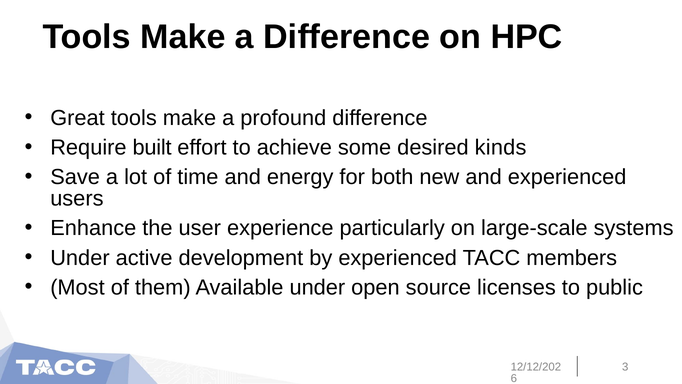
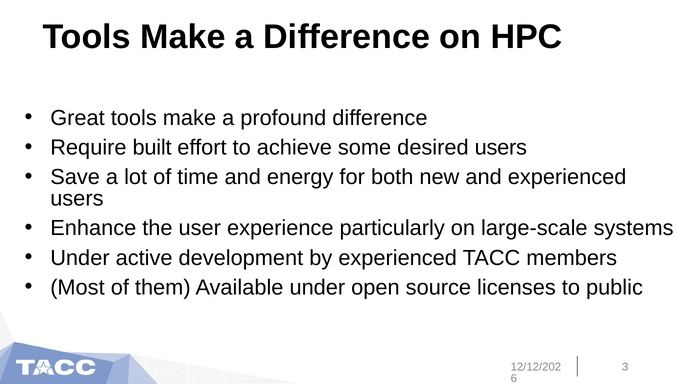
desired kinds: kinds -> users
